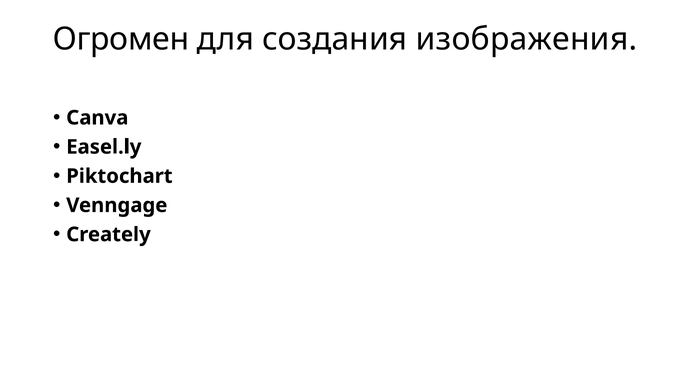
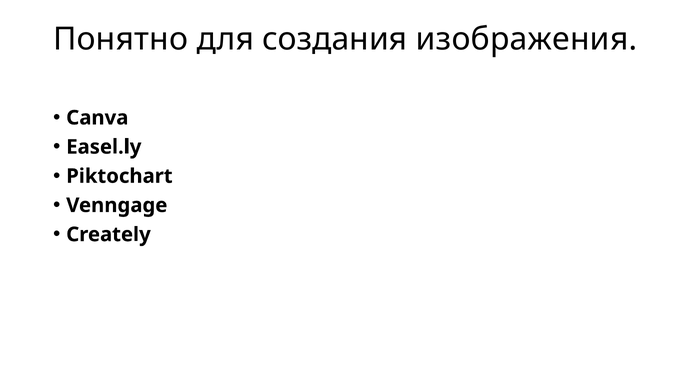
Огромен: Огромен -> Понятно
